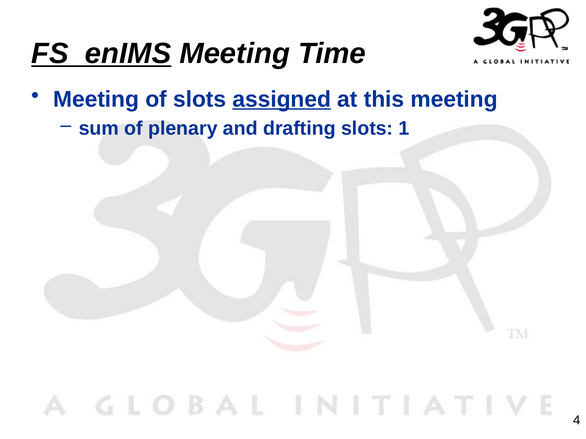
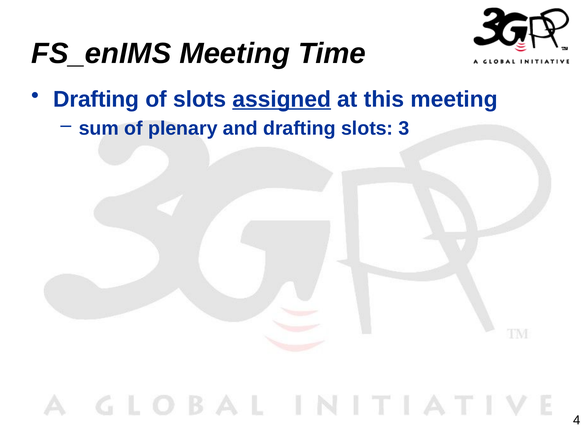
FS_enIMS underline: present -> none
Meeting at (96, 99): Meeting -> Drafting
1: 1 -> 3
